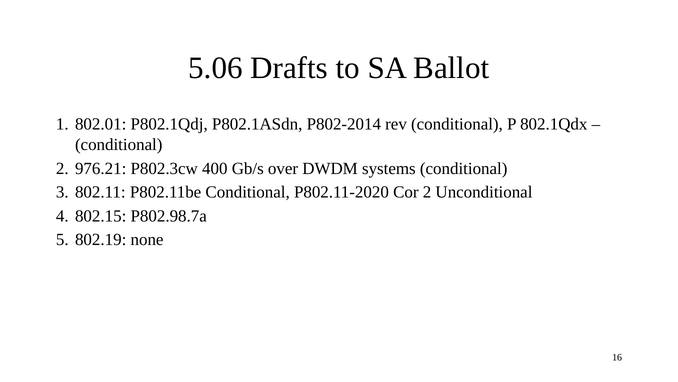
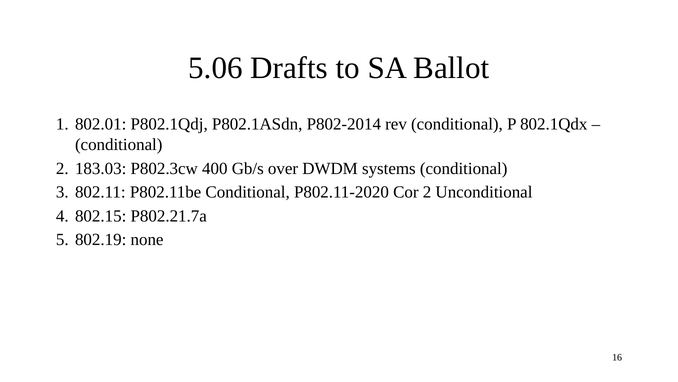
976.21: 976.21 -> 183.03
P802.98.7a: P802.98.7a -> P802.21.7a
